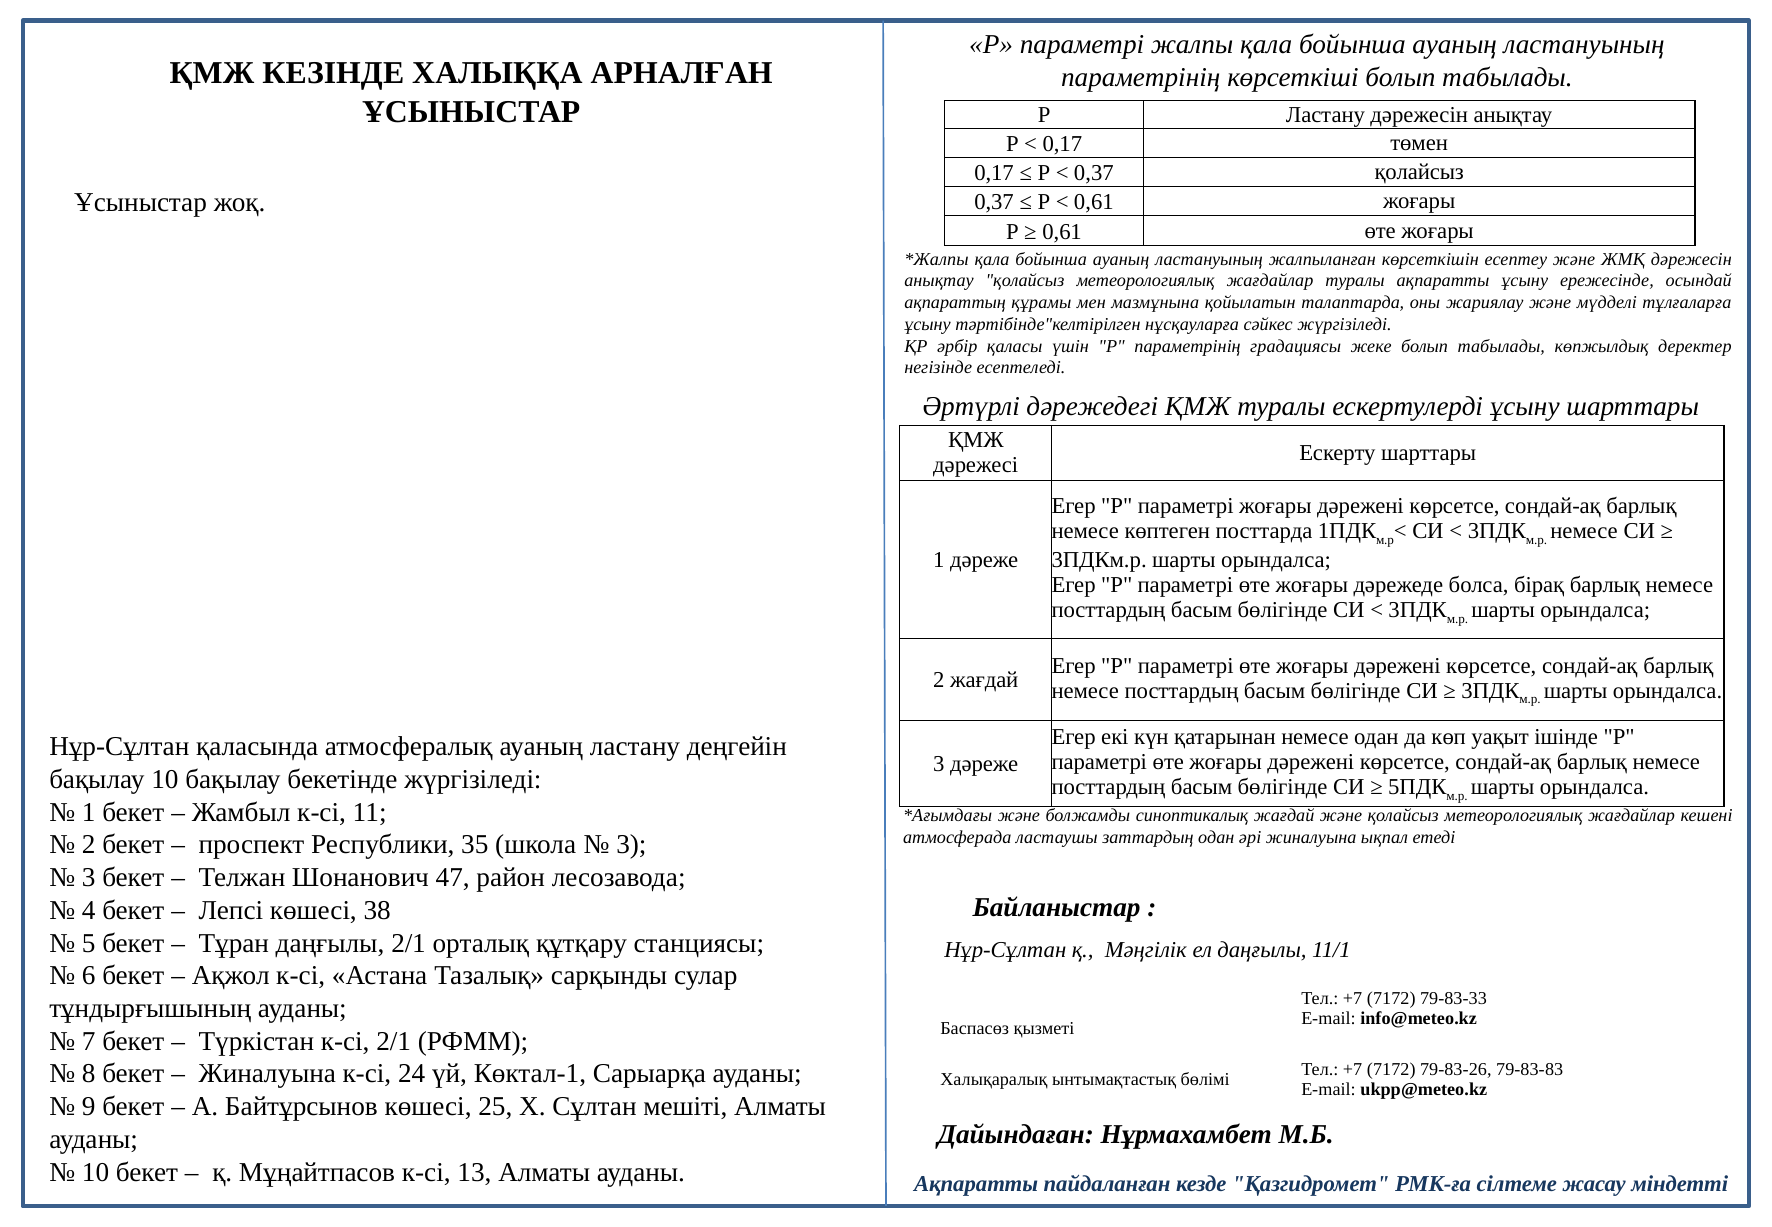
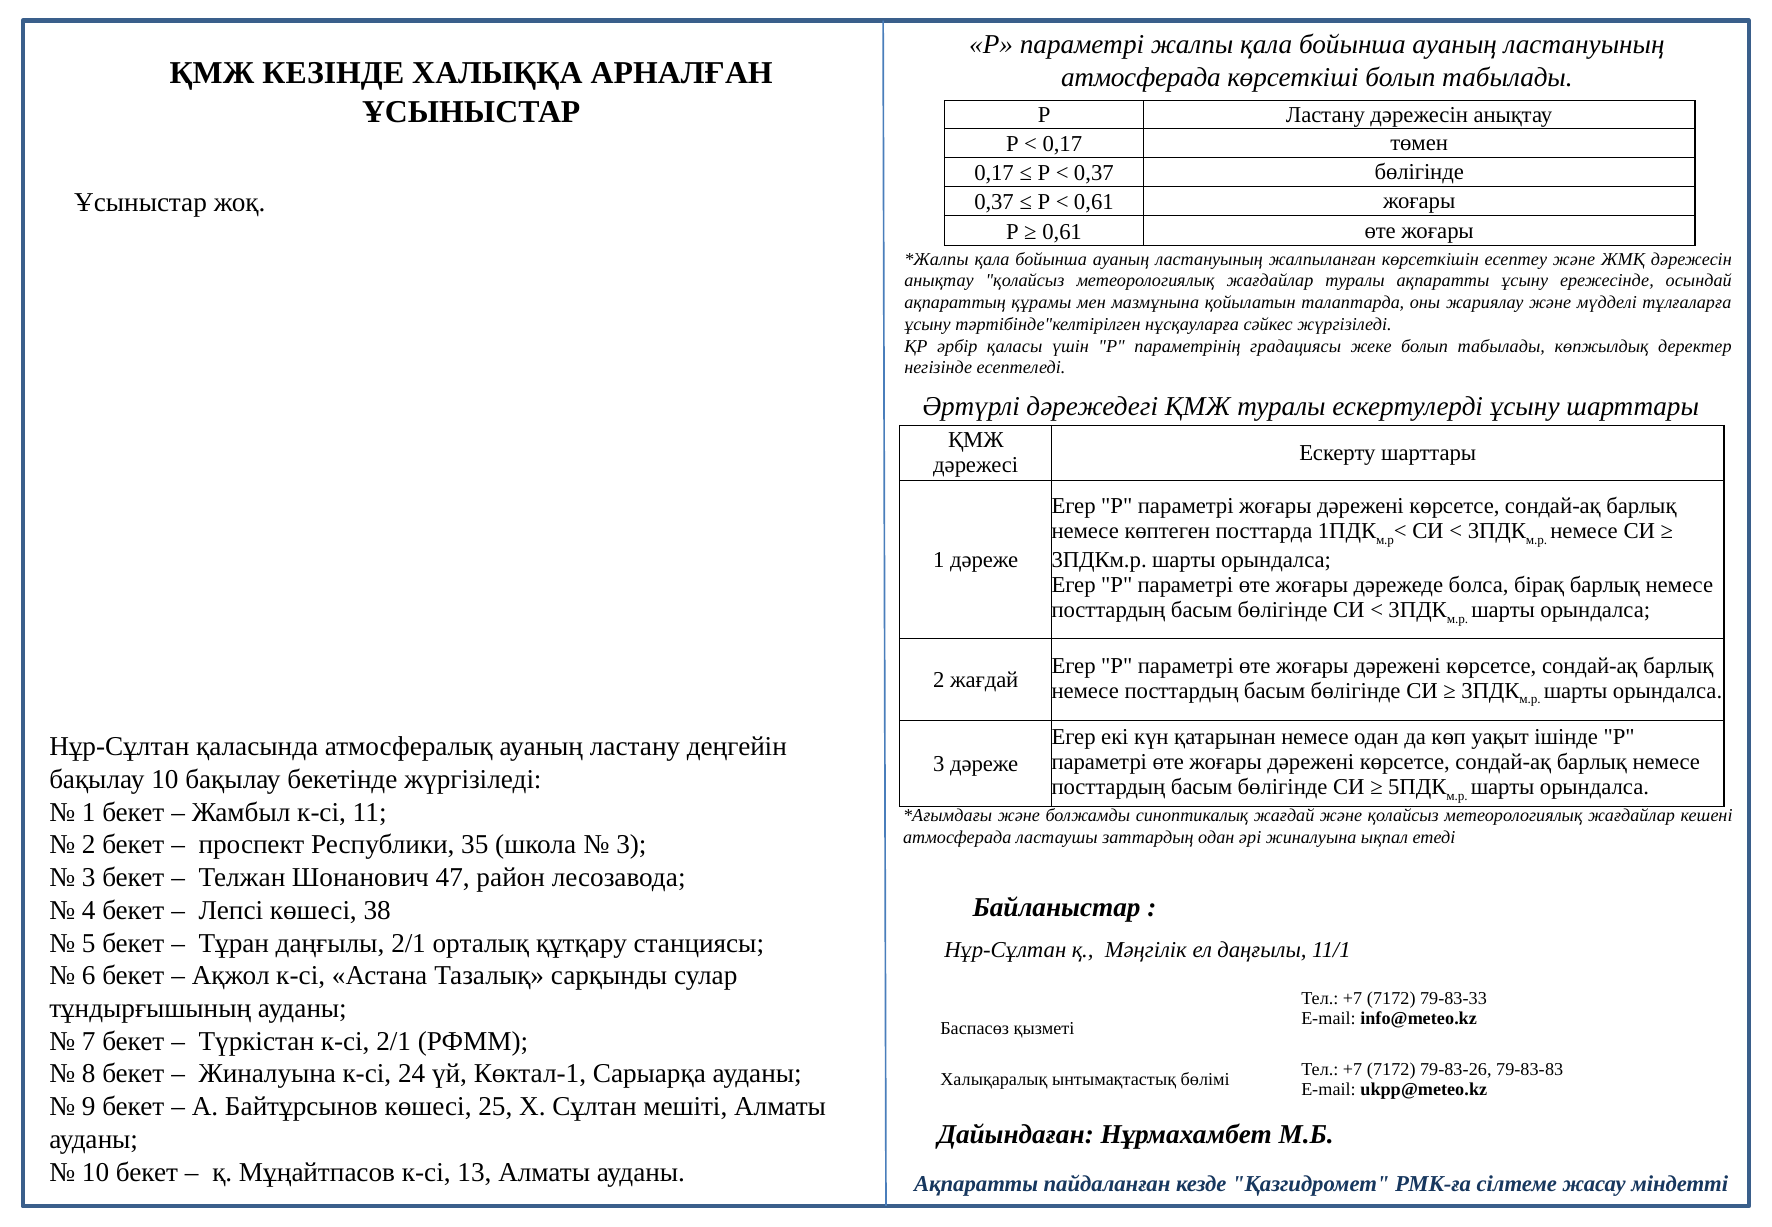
параметрінің at (1141, 77): параметрінің -> атмосферада
0,37 қолайсыз: қолайсыз -> бөлігінде
